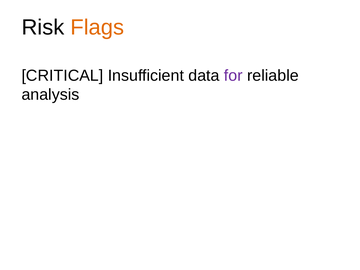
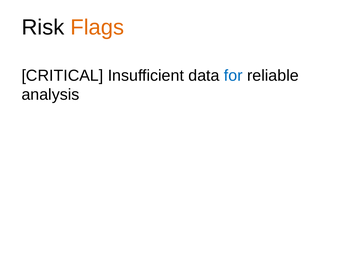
for colour: purple -> blue
